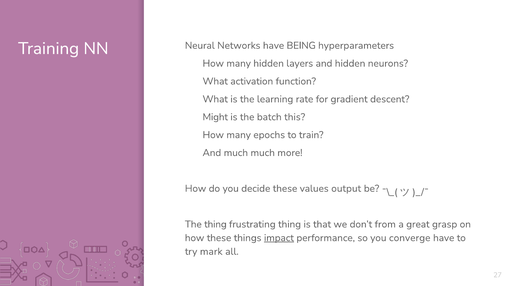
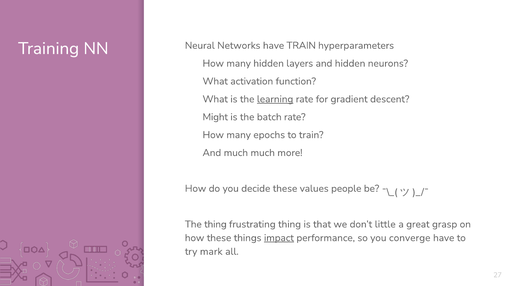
have BEING: BEING -> TRAIN
learning underline: none -> present
batch this: this -> rate
output: output -> people
from: from -> little
